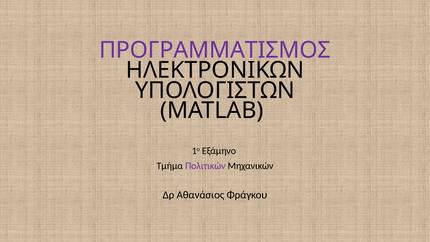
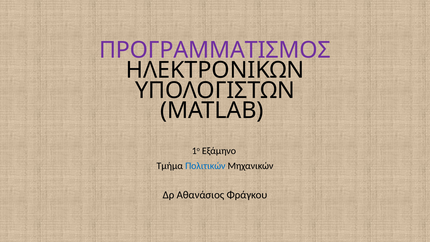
Πολιτικών colour: purple -> blue
